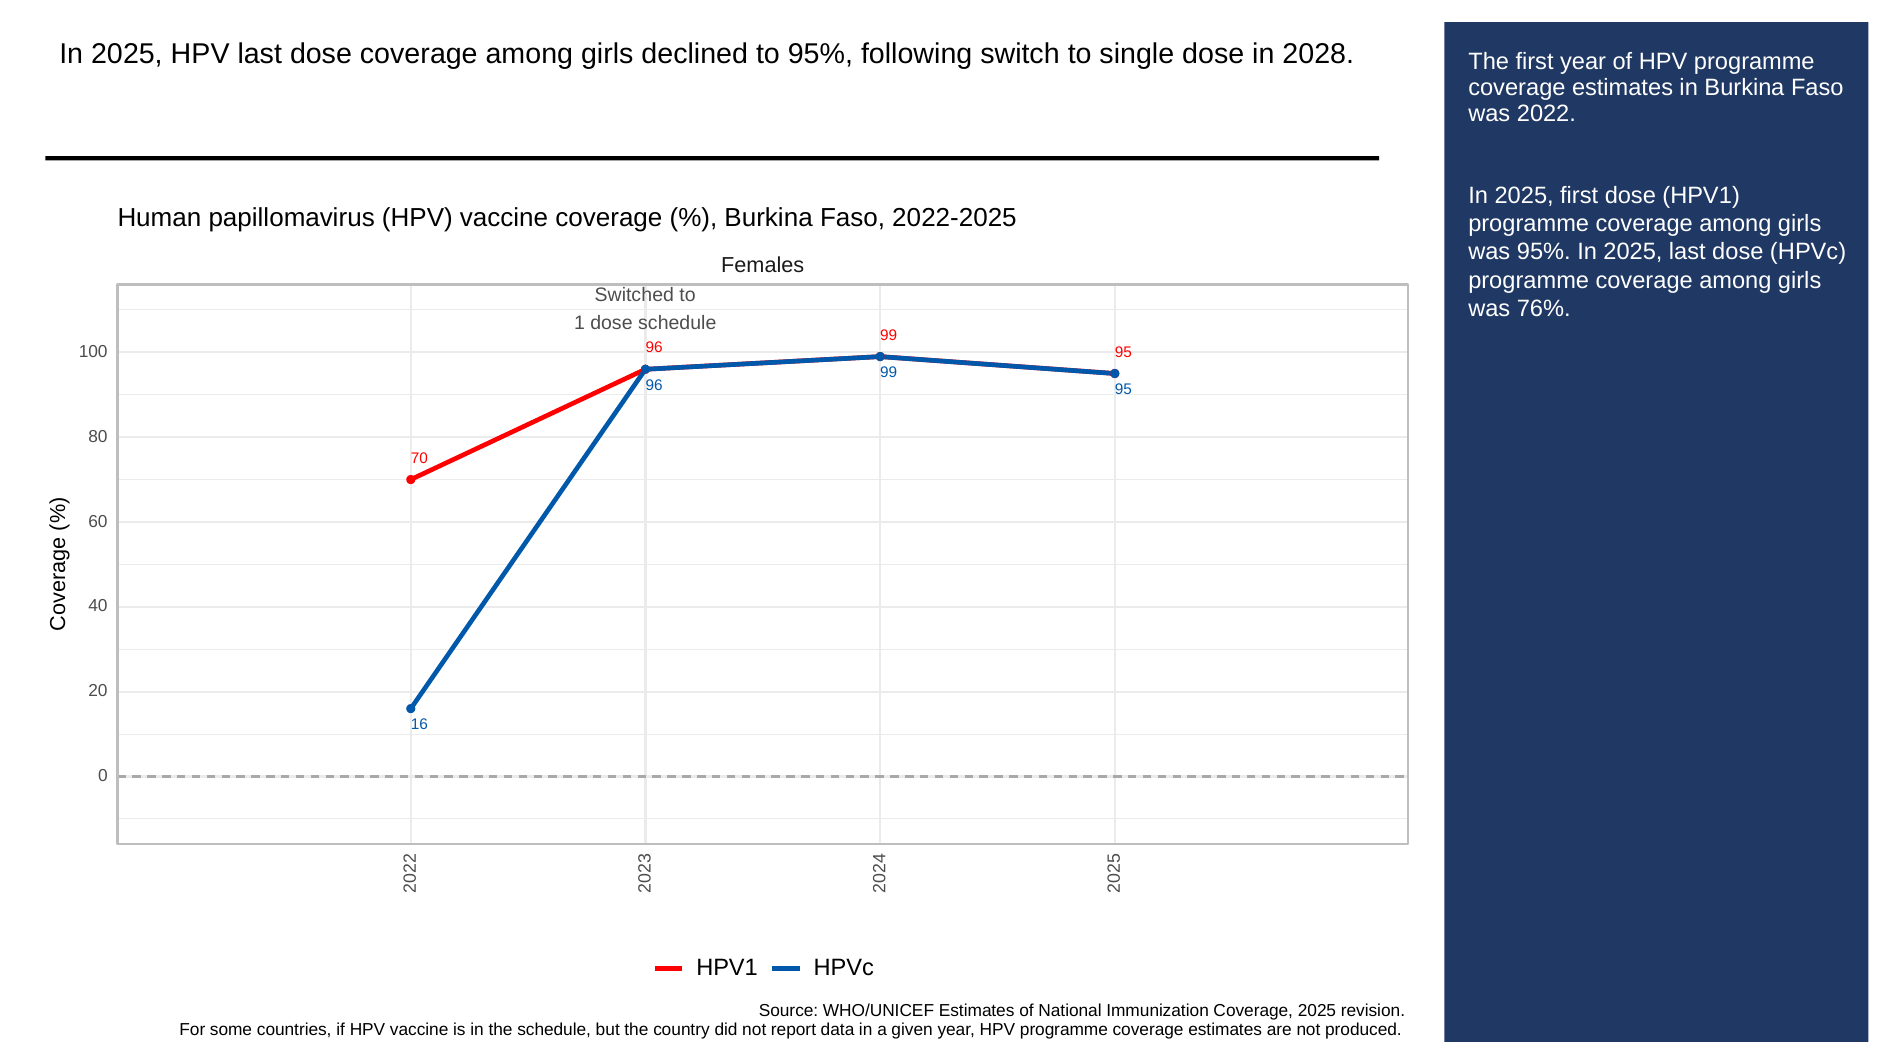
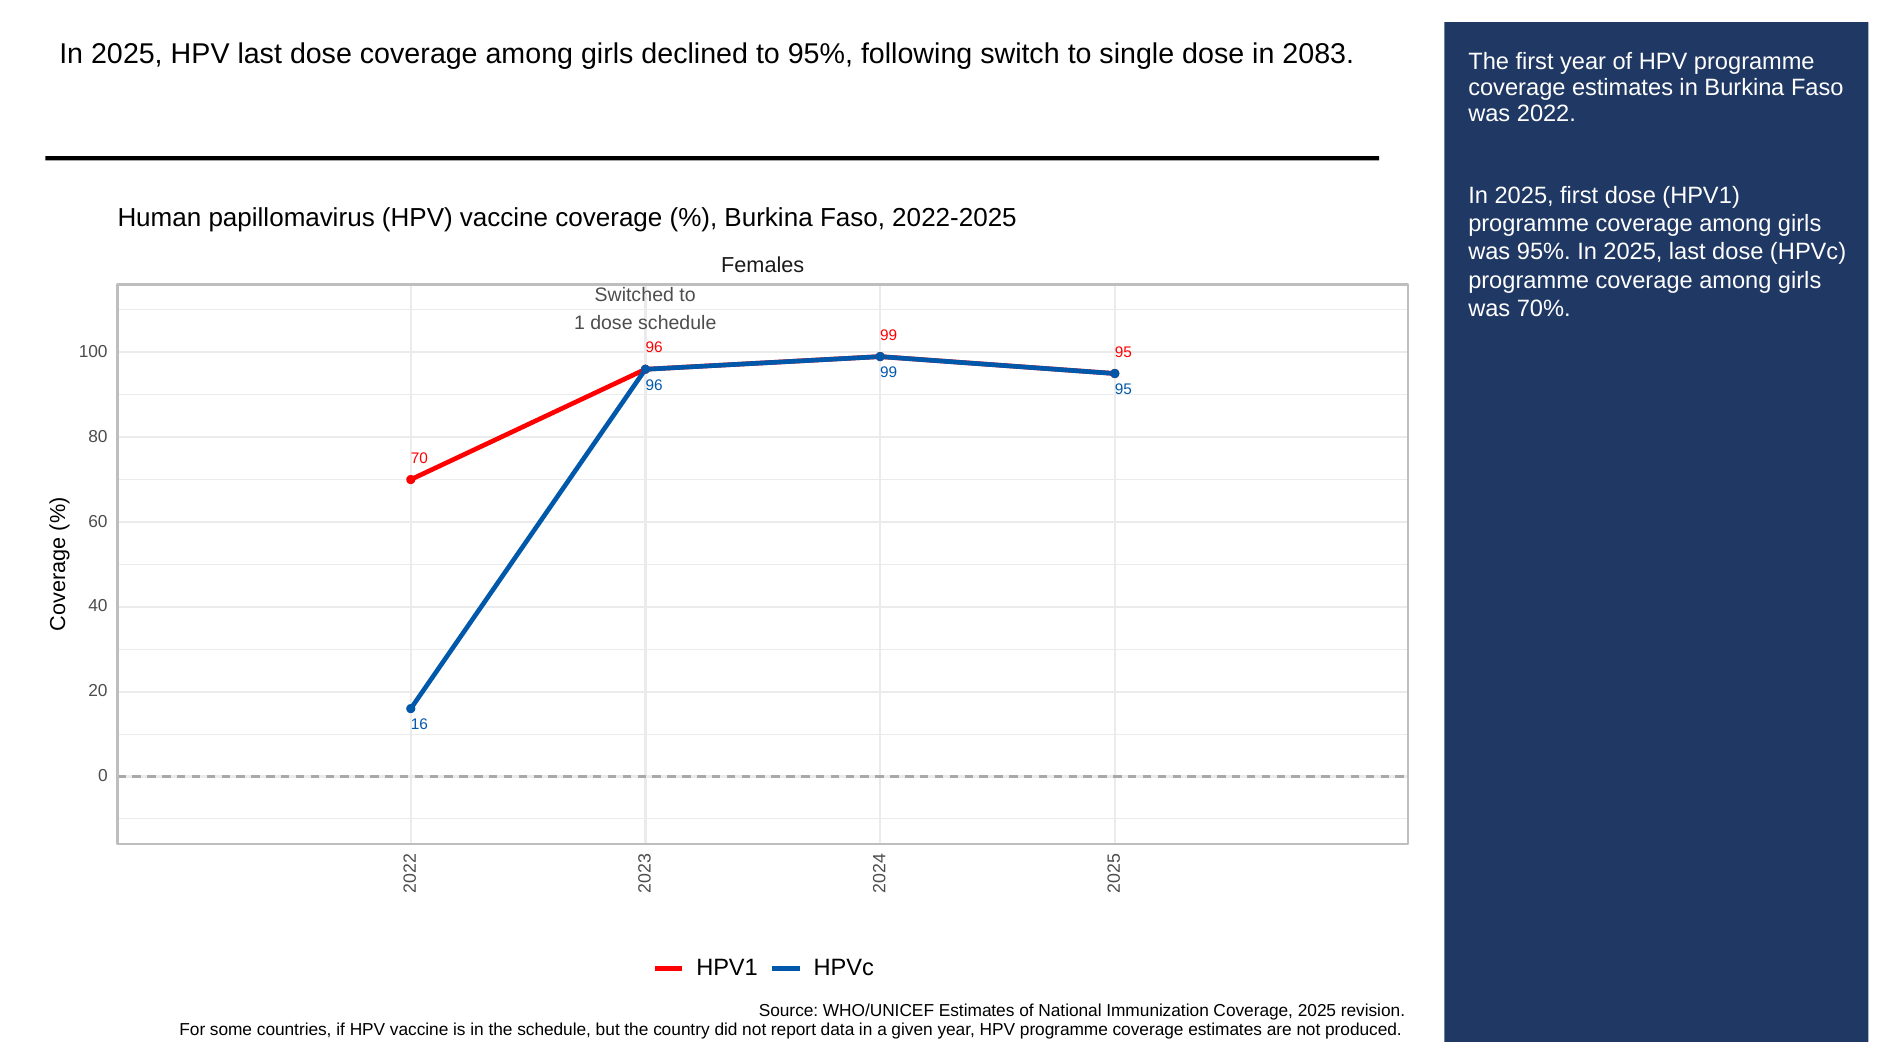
2028: 2028 -> 2083
76%: 76% -> 70%
